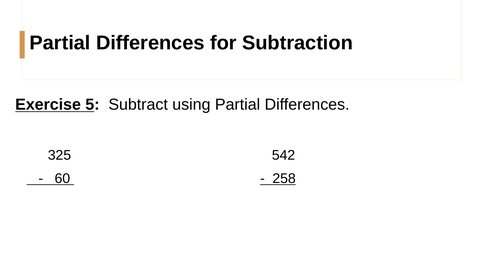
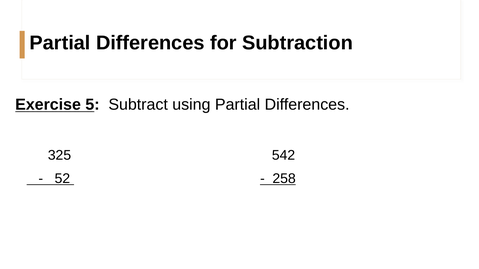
60: 60 -> 52
